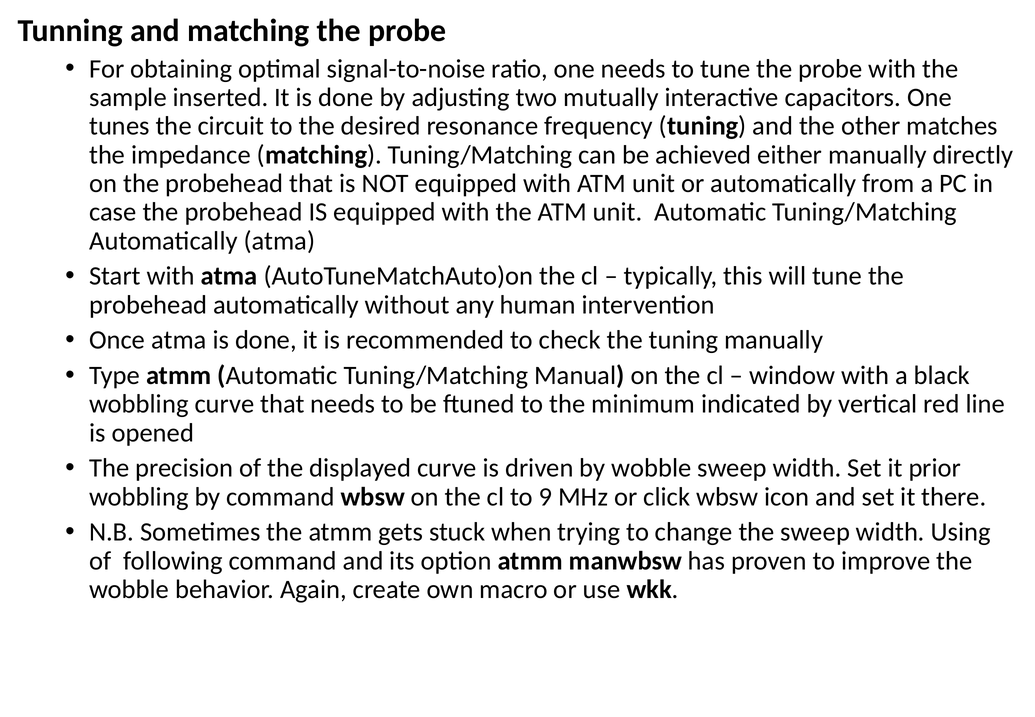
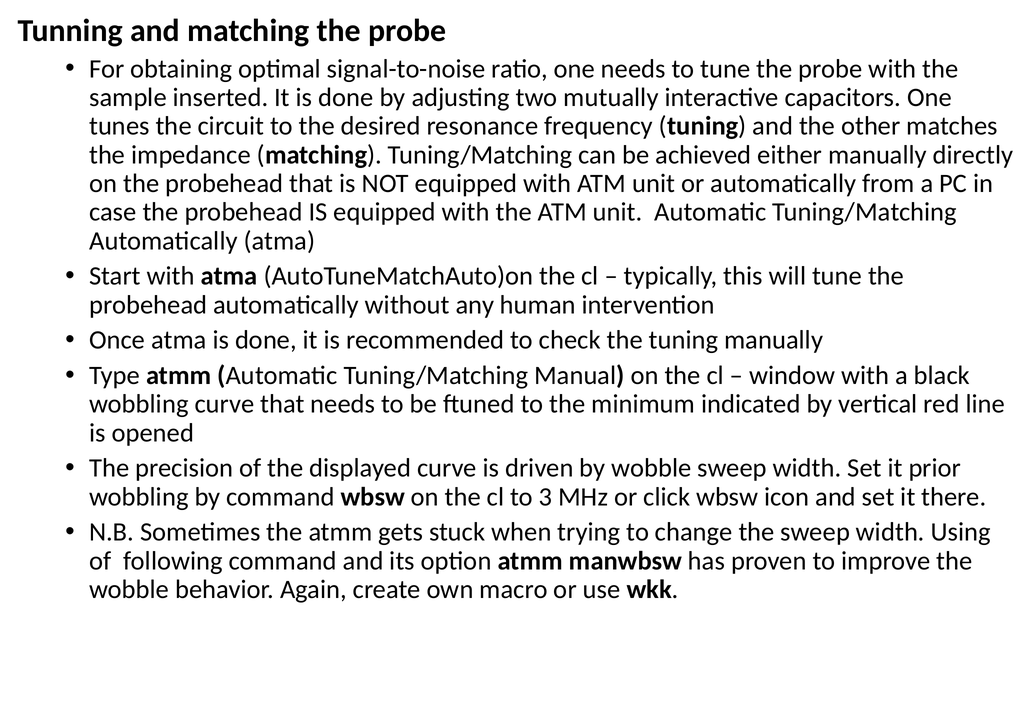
9: 9 -> 3
